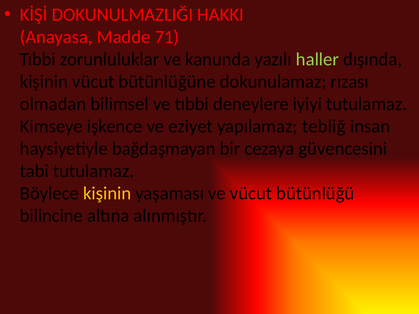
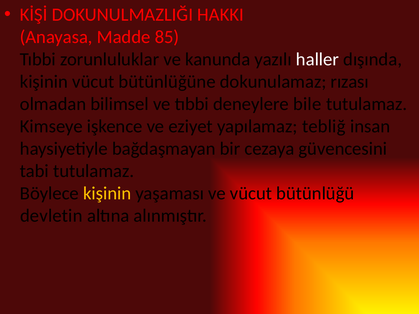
71: 71 -> 85
haller colour: light green -> white
iyiyi: iyiyi -> bile
bilincine: bilincine -> devletin
